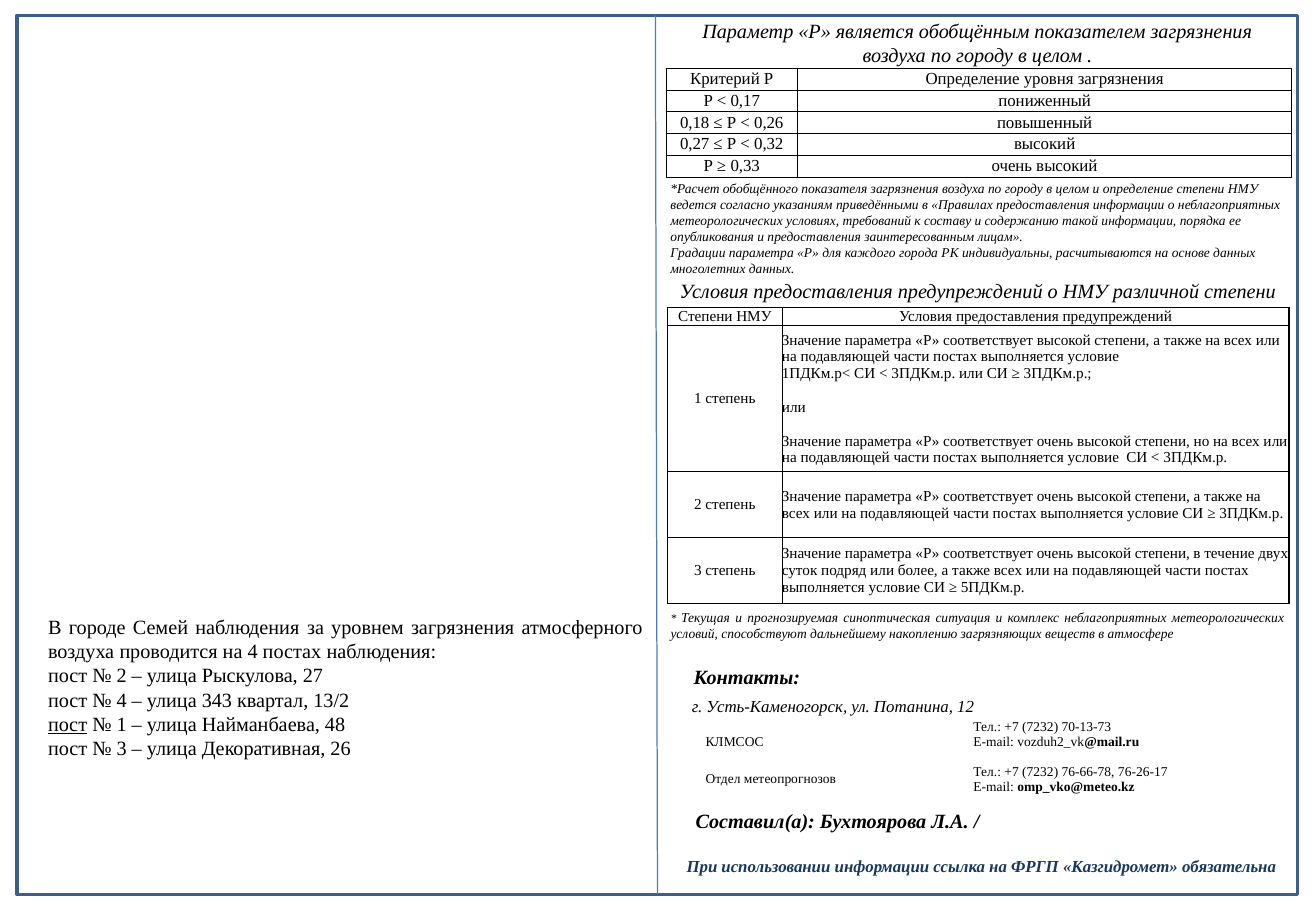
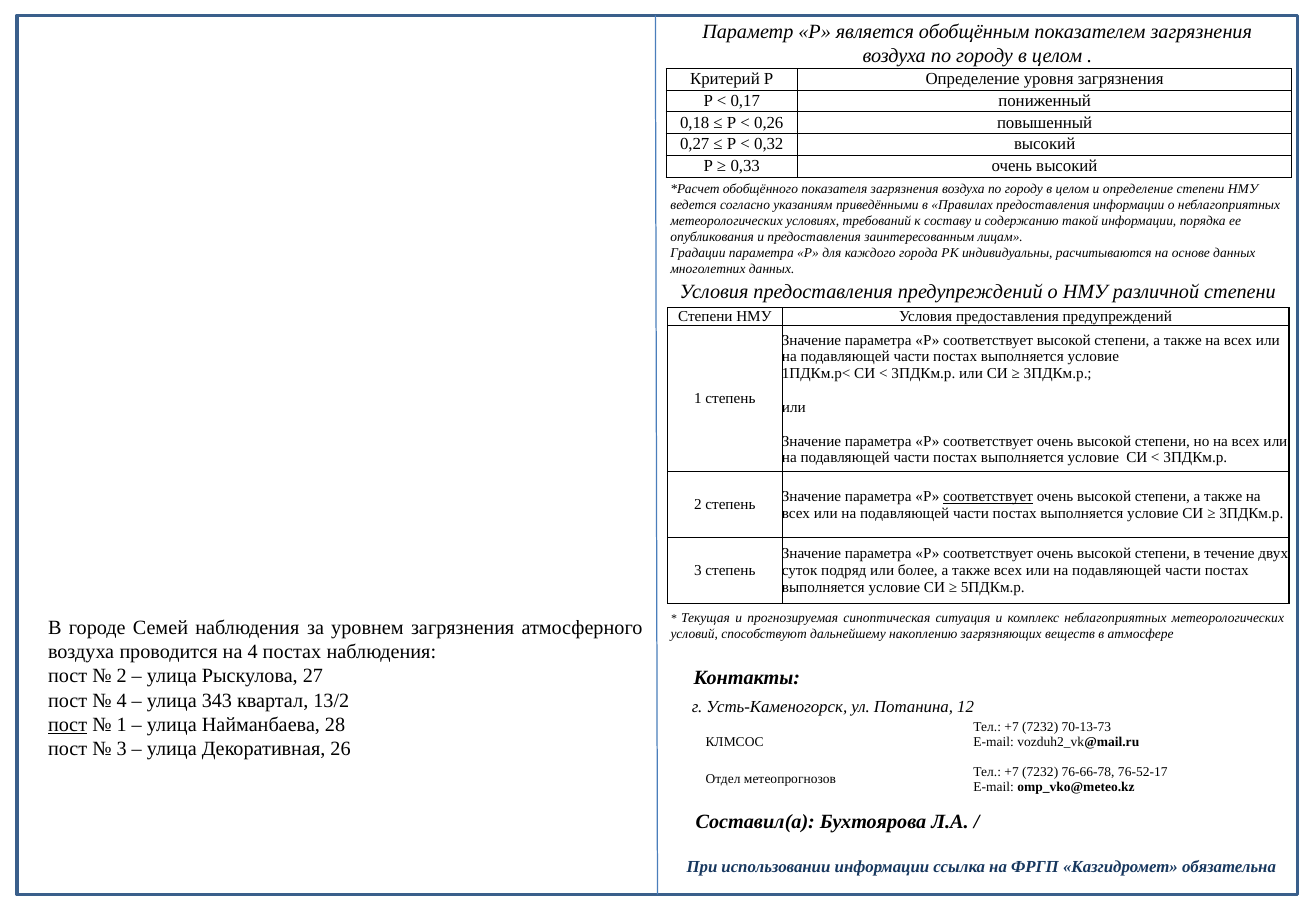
соответствует at (988, 497) underline: none -> present
48: 48 -> 28
76-26-17: 76-26-17 -> 76-52-17
